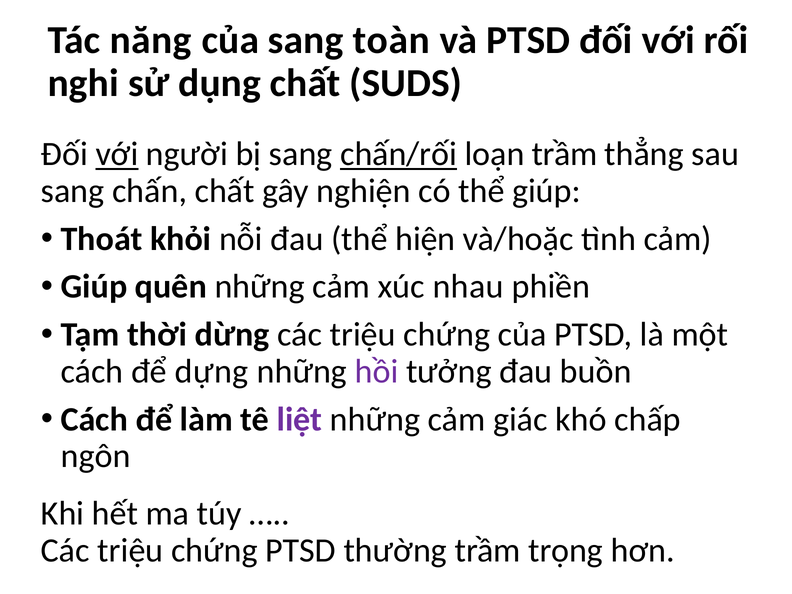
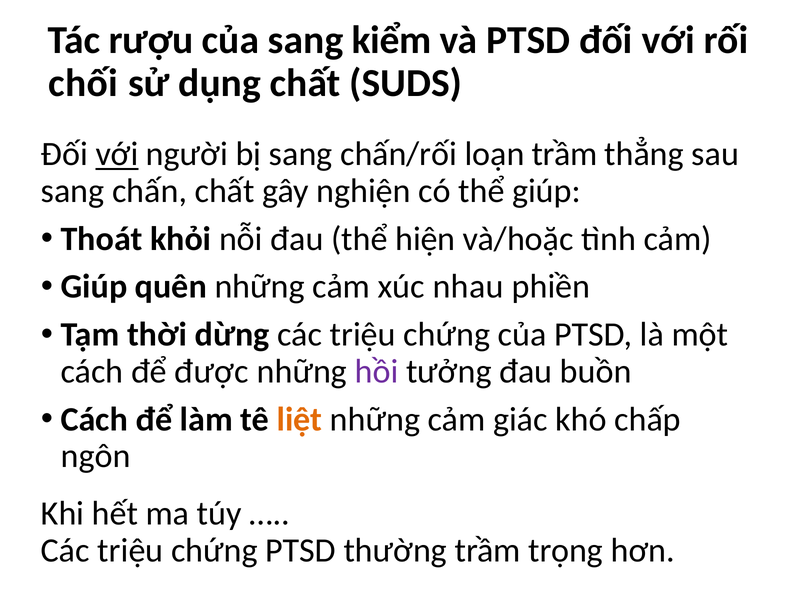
năng: năng -> rượu
toàn: toàn -> kiểm
nghi: nghi -> chối
chấn/rối underline: present -> none
dựng: dựng -> được
liệt colour: purple -> orange
